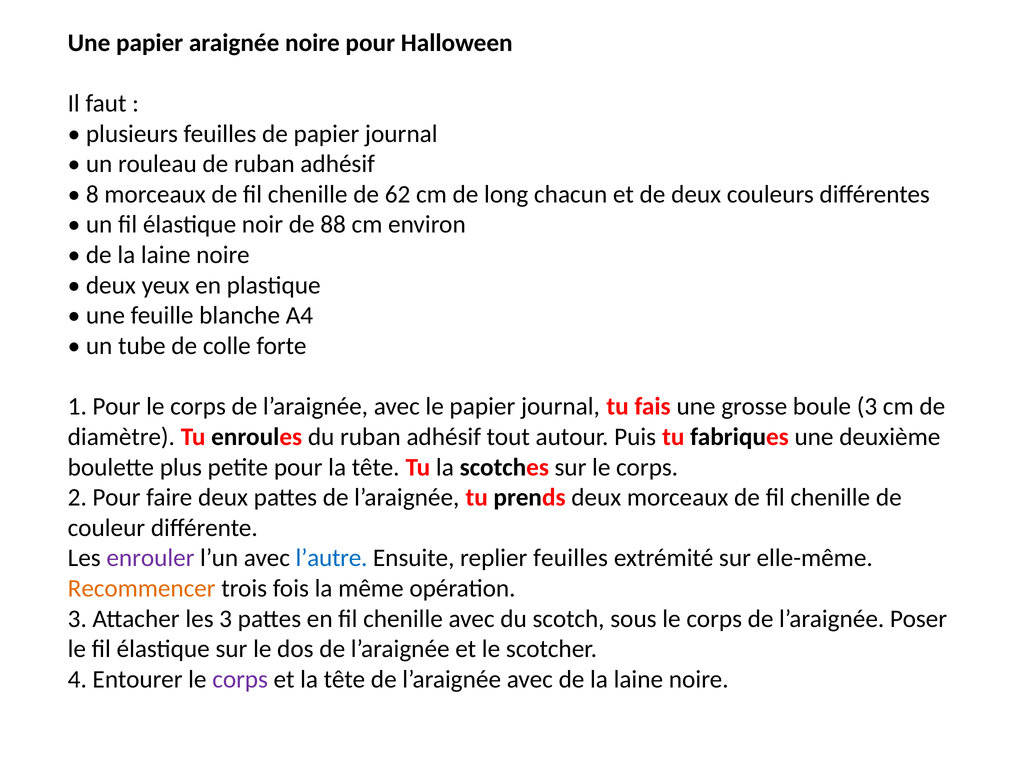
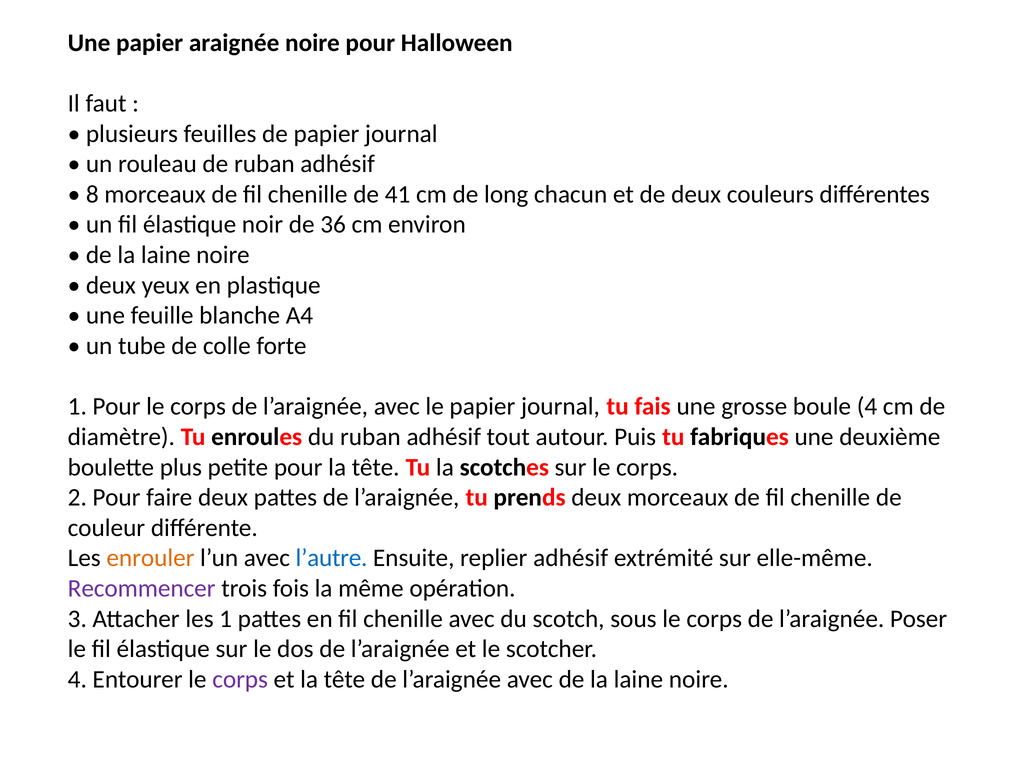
62: 62 -> 41
88: 88 -> 36
boule 3: 3 -> 4
enrouler colour: purple -> orange
replier feuilles: feuilles -> adhésif
Recommencer colour: orange -> purple
les 3: 3 -> 1
